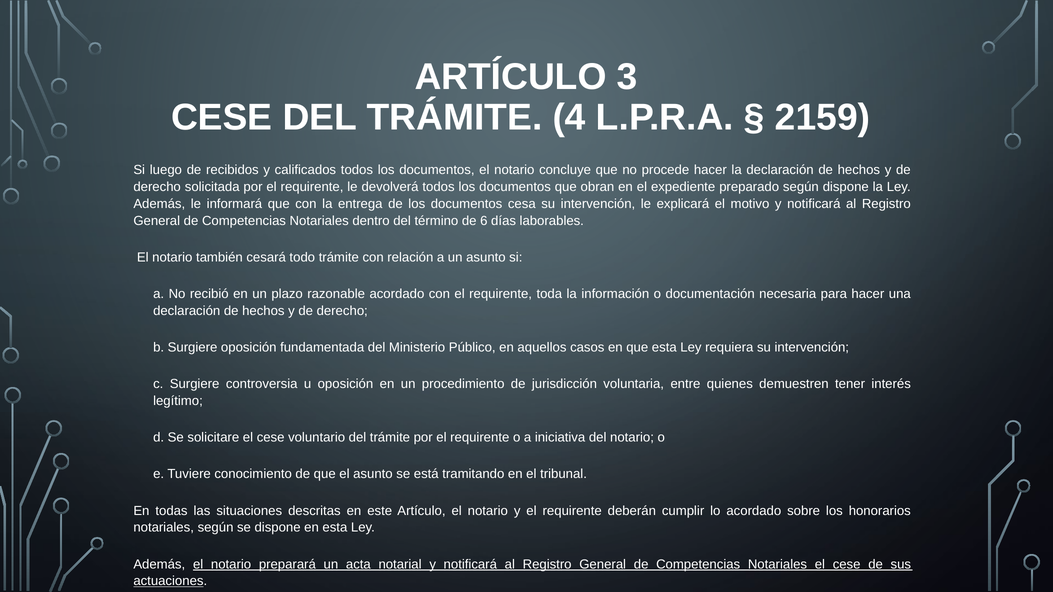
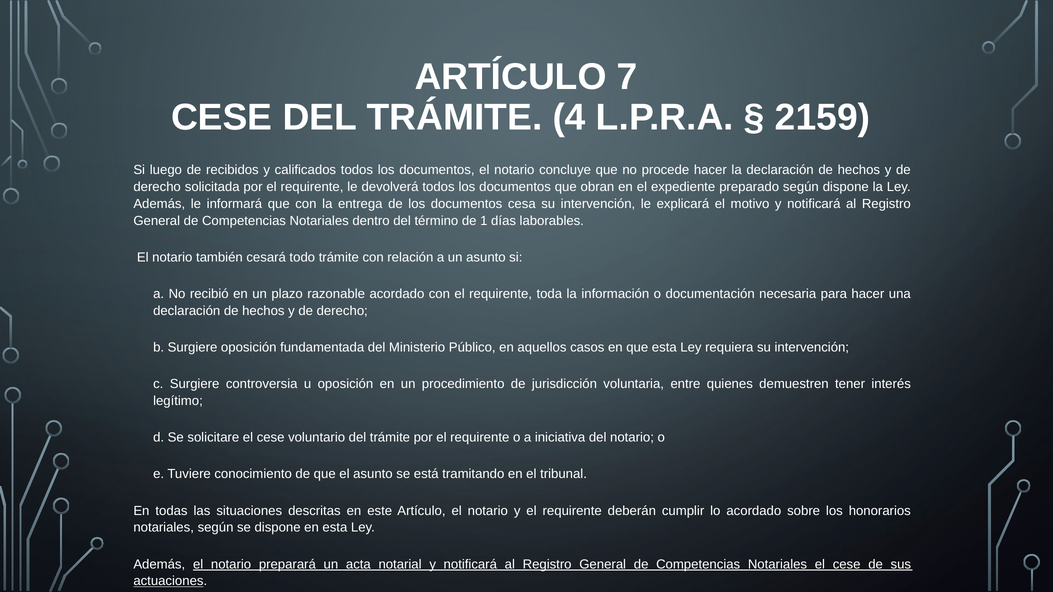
3: 3 -> 7
6: 6 -> 1
